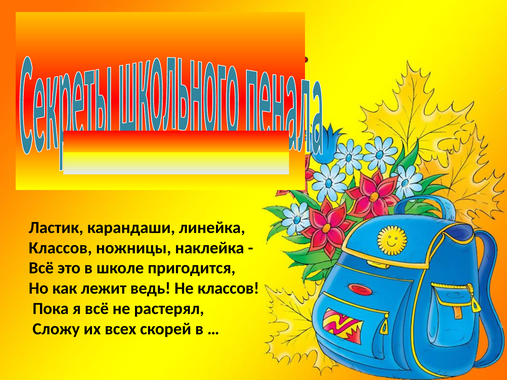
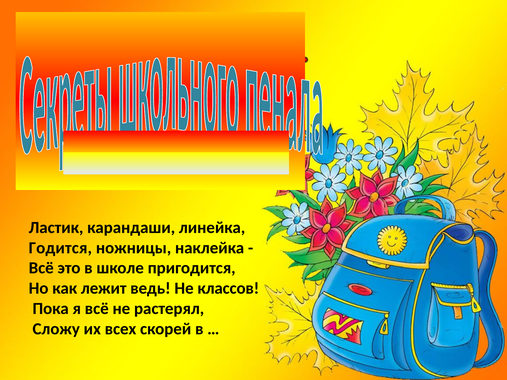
Классов at (60, 248): Классов -> Годится
